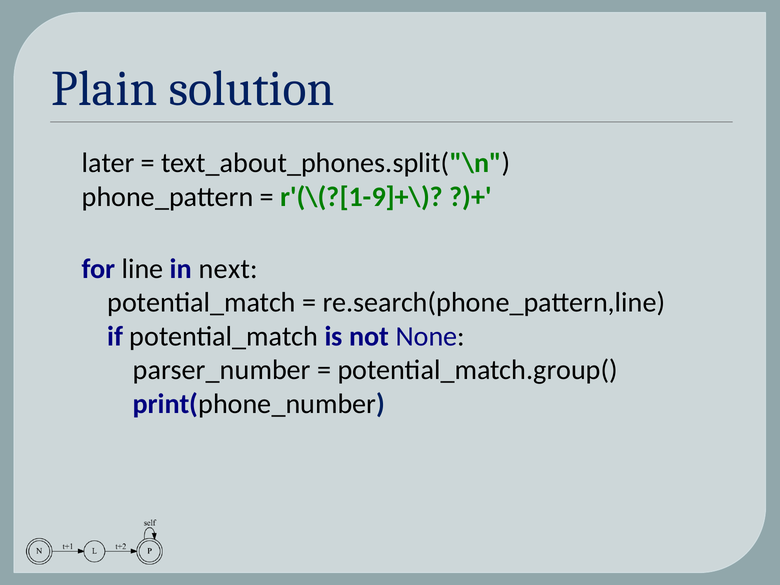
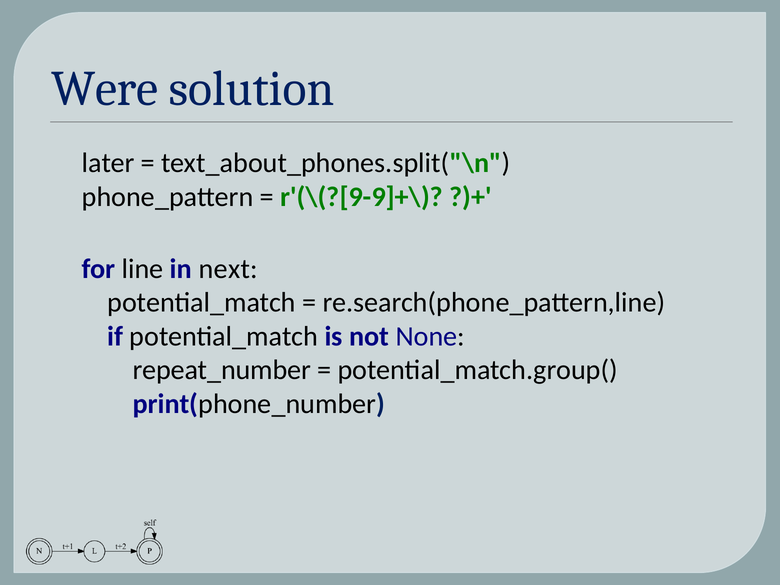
Plain: Plain -> Were
r'(\(?[1-9]+\: r'(\(?[1-9]+\ -> r'(\(?[9-9]+\
parser_number: parser_number -> repeat_number
